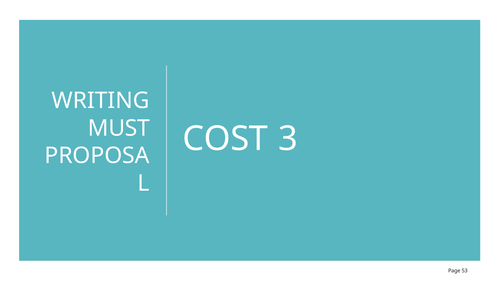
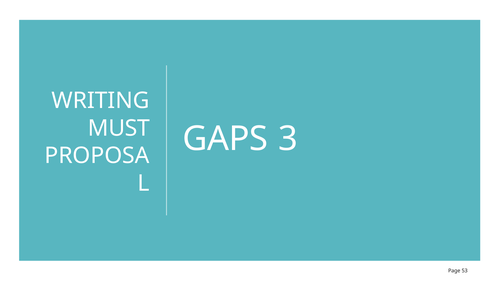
COST: COST -> GAPS
